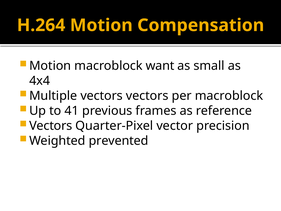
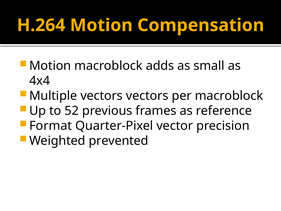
want: want -> adds
41: 41 -> 52
Vectors at (51, 126): Vectors -> Format
